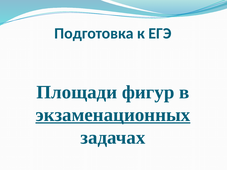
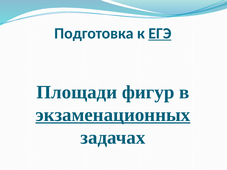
ЕГЭ underline: none -> present
